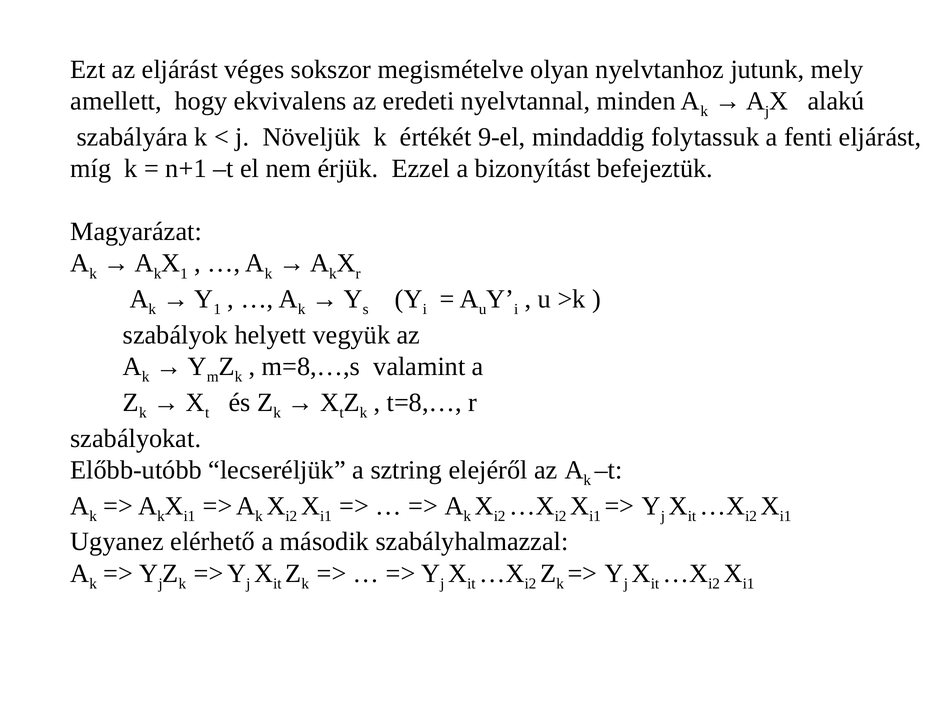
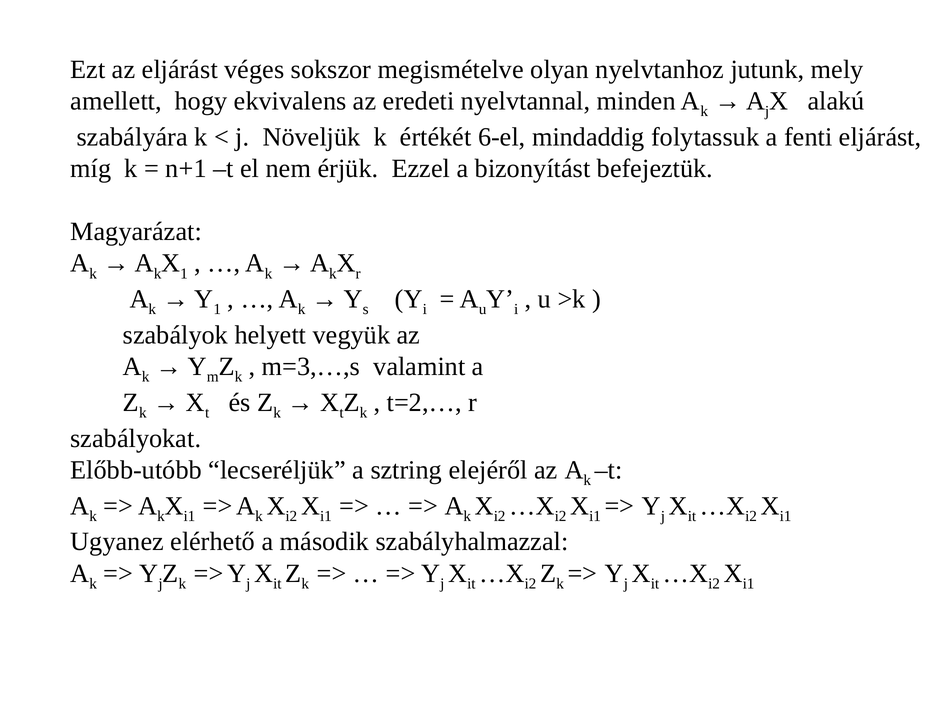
9-el: 9-el -> 6-el
m=8,…,s: m=8,…,s -> m=3,…,s
t=8,…: t=8,… -> t=2,…
